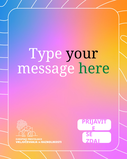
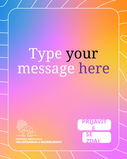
here colour: green -> purple
